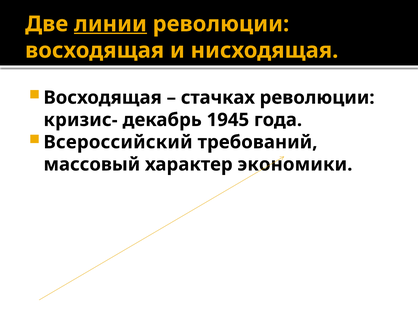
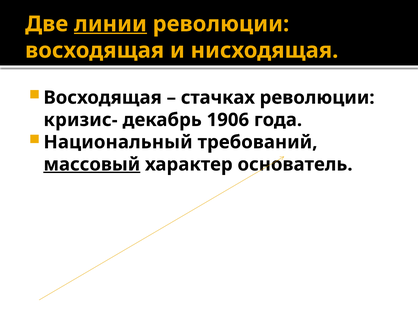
1945: 1945 -> 1906
Всероссийский: Всероссийский -> Национальный
массовый underline: none -> present
экономики: экономики -> основатель
